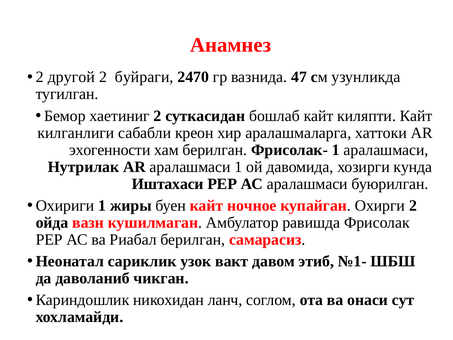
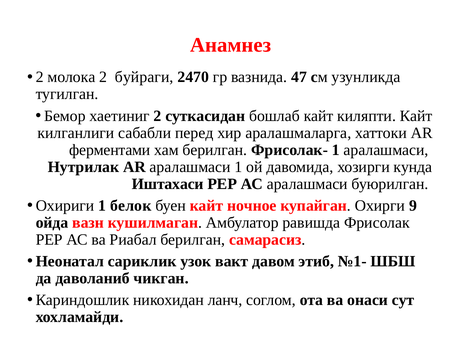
другой: другой -> молока
креон: креон -> перед
эхогенности: эхогенности -> ферментами
жиры: жиры -> белок
Охирги 2: 2 -> 9
